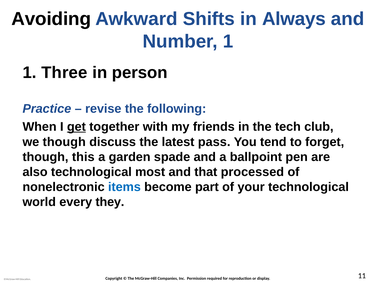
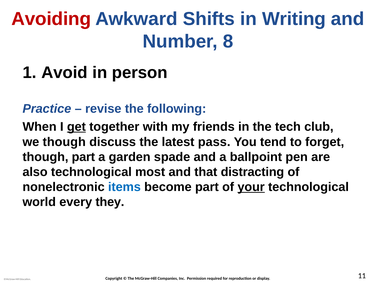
Avoiding colour: black -> red
Always: Always -> Writing
Number 1: 1 -> 8
Three: Three -> Avoid
though this: this -> part
processed: processed -> distracting
your underline: none -> present
